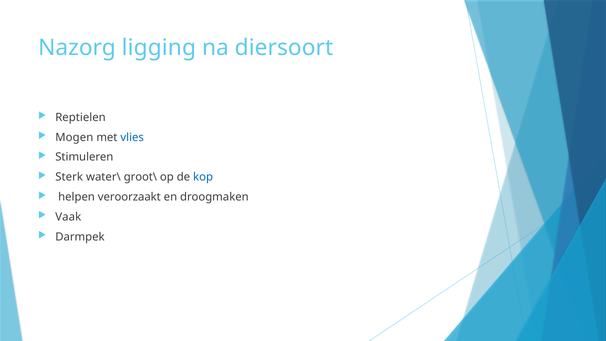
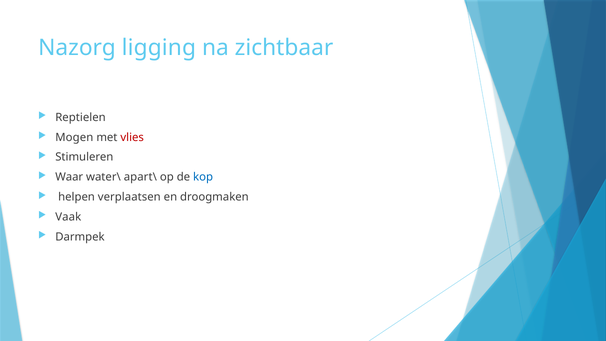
diersoort: diersoort -> zichtbaar
vlies colour: blue -> red
Sterk: Sterk -> Waar
groot\: groot\ -> apart\
veroorzaakt: veroorzaakt -> verplaatsen
